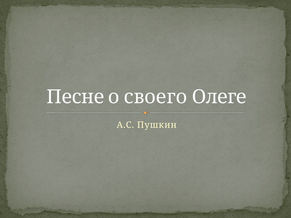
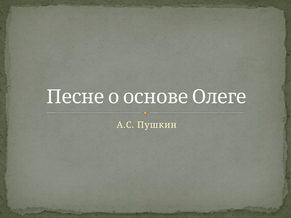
своего: своего -> основе
